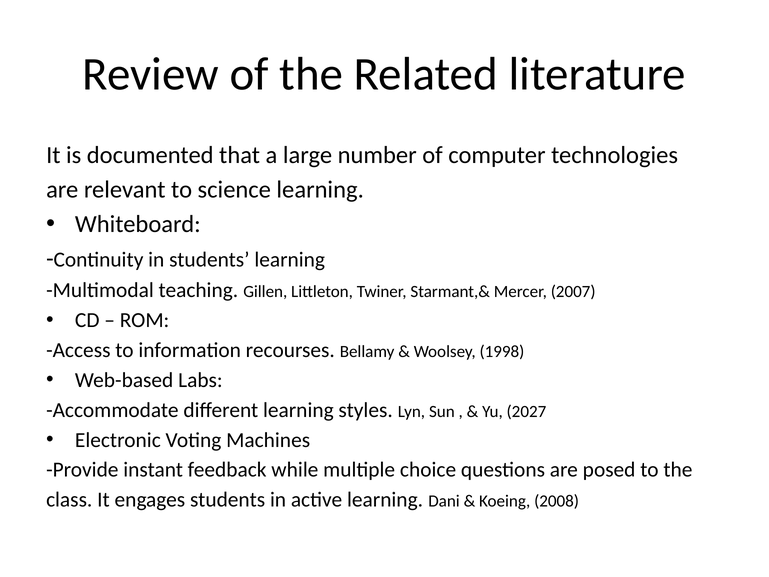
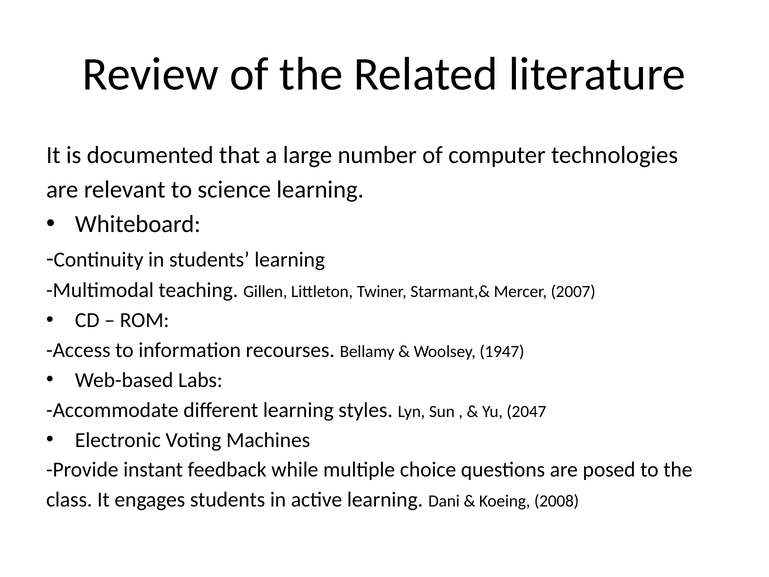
1998: 1998 -> 1947
2027: 2027 -> 2047
